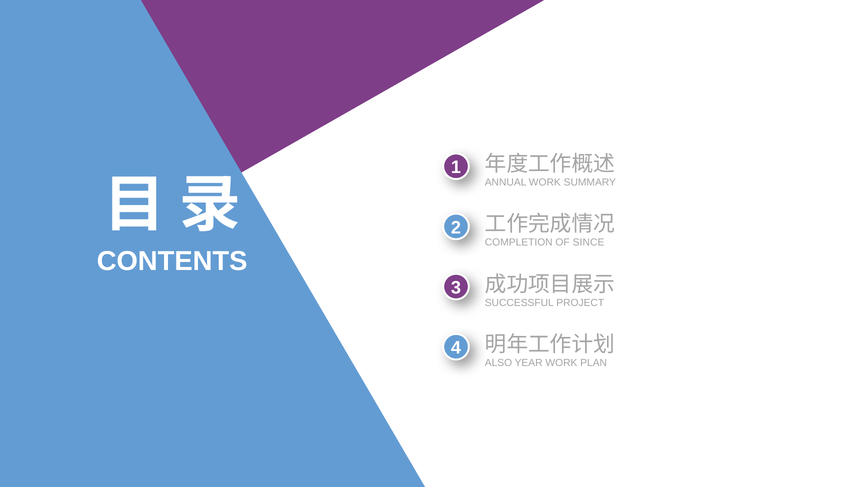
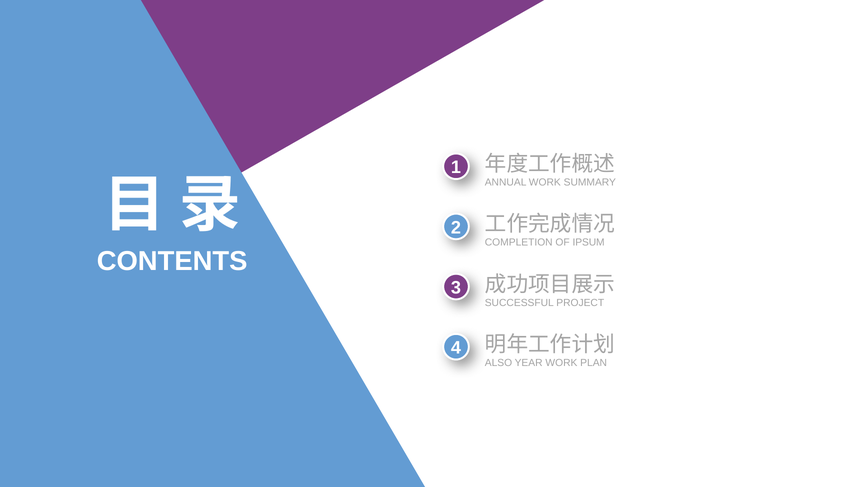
SINCE: SINCE -> IPSUM
